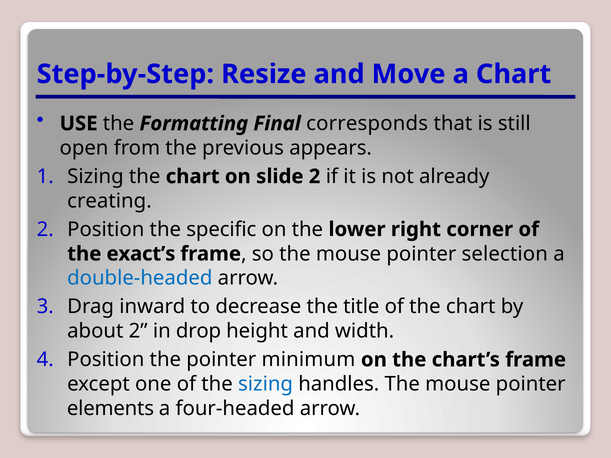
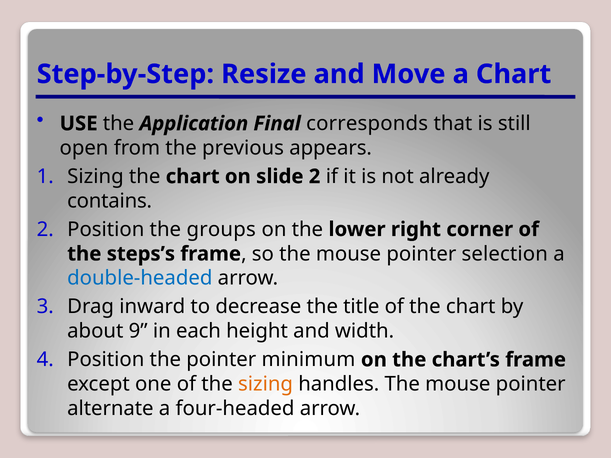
Formatting: Formatting -> Application
creating: creating -> contains
specific: specific -> groups
exact’s: exact’s -> steps’s
about 2: 2 -> 9
drop: drop -> each
sizing at (266, 384) colour: blue -> orange
elements: elements -> alternate
